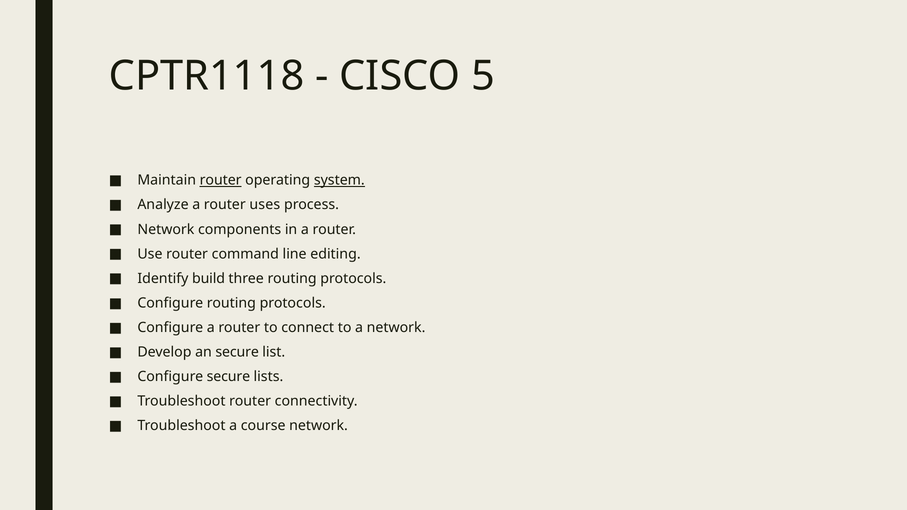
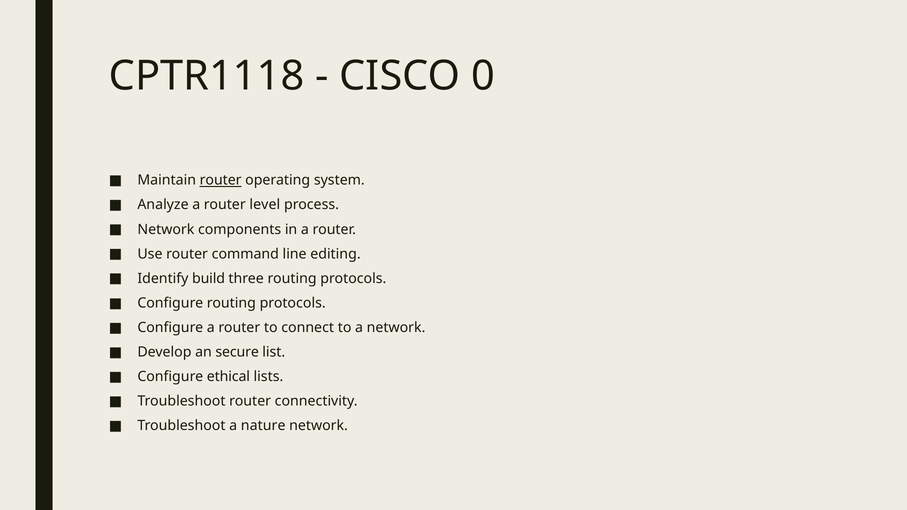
5: 5 -> 0
system underline: present -> none
uses: uses -> level
Configure secure: secure -> ethical
course: course -> nature
